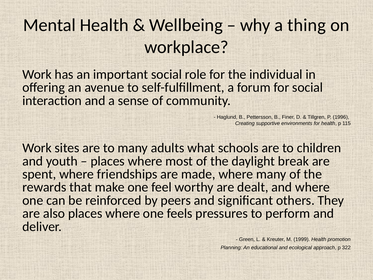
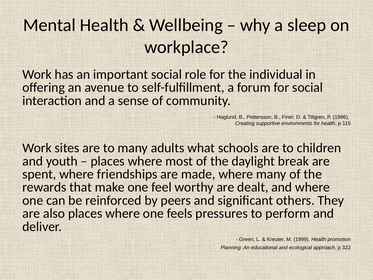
thing: thing -> sleep
